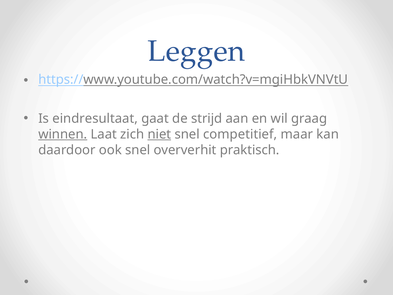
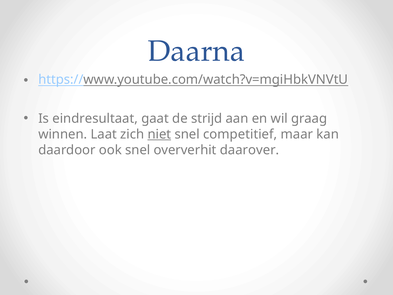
Leggen: Leggen -> Daarna
winnen underline: present -> none
praktisch: praktisch -> daarover
